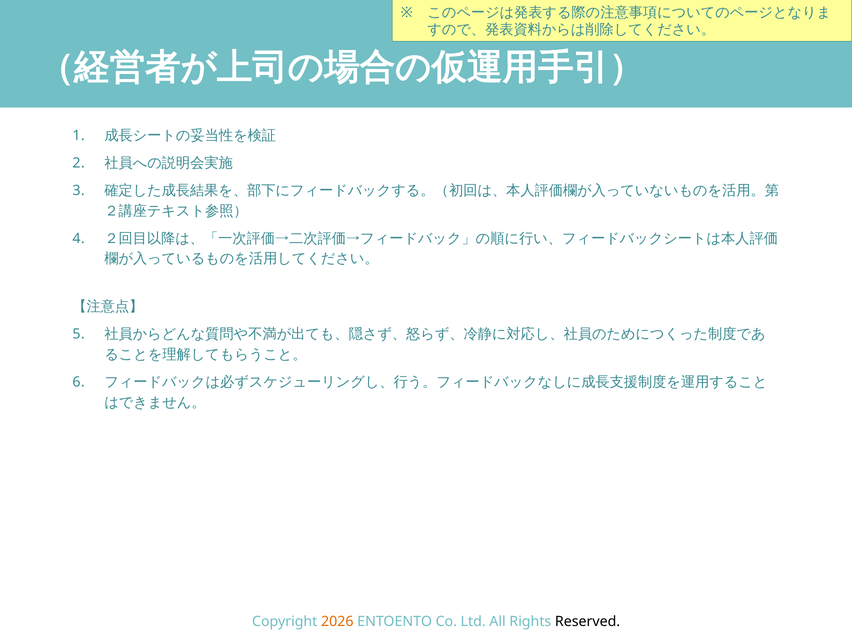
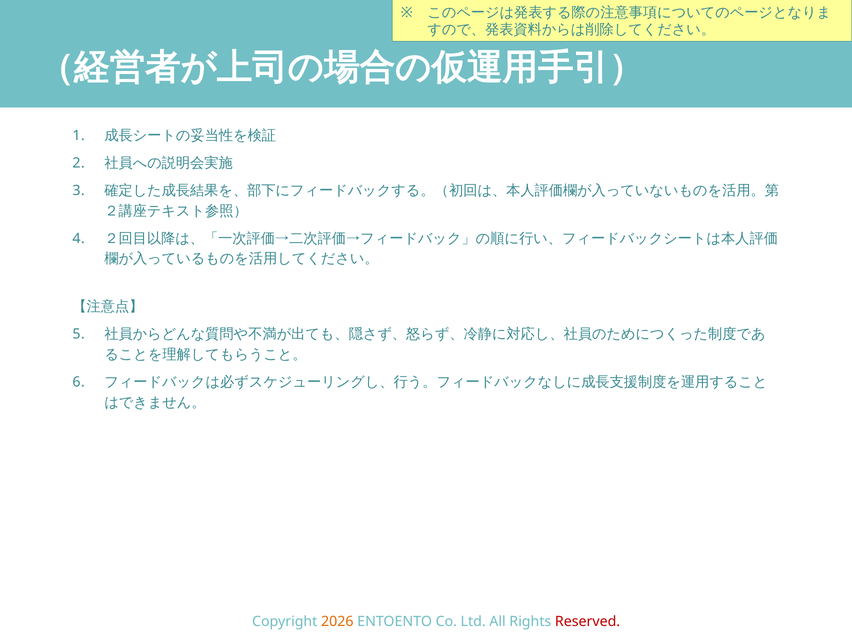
Reserved colour: black -> red
